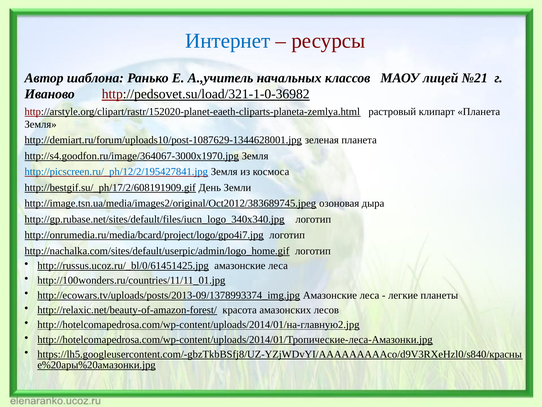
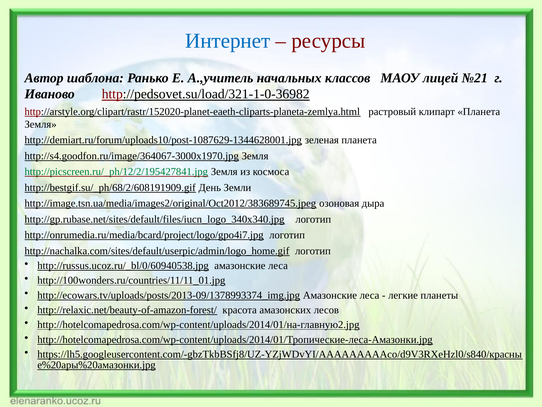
http://picscreen.ru/_ph/12/2/195427841.jpg colour: blue -> green
http://bestgif.su/_ph/17/2/608191909.gif: http://bestgif.su/_ph/17/2/608191909.gif -> http://bestgif.su/_ph/68/2/608191909.gif
http://russus.ucoz.ru/_bl/0/61451425.jpg: http://russus.ucoz.ru/_bl/0/61451425.jpg -> http://russus.ucoz.ru/_bl/0/60940538.jpg
